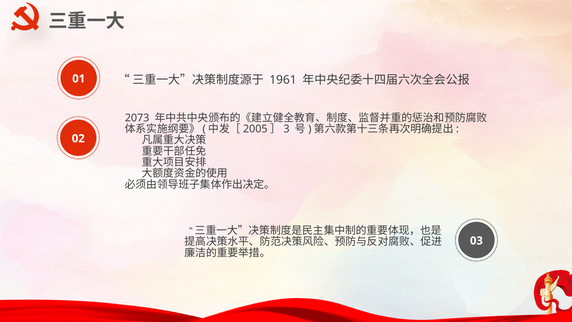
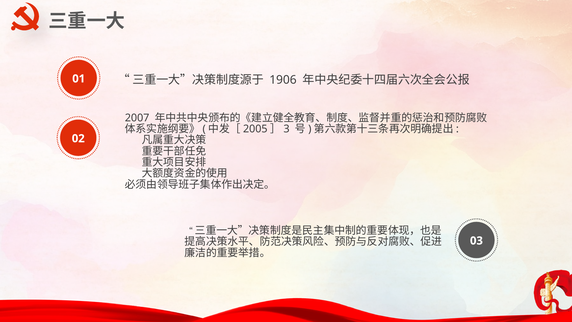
1961: 1961 -> 1906
2073: 2073 -> 2007
